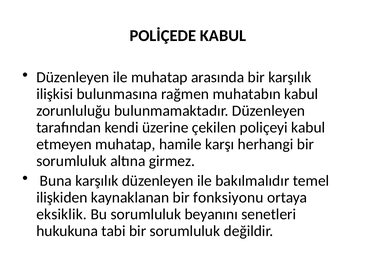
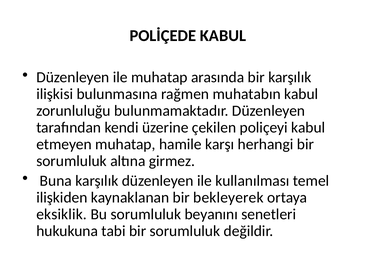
bakılmalıdır: bakılmalıdır -> kullanılması
fonksiyonu: fonksiyonu -> bekleyerek
